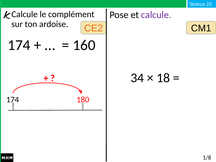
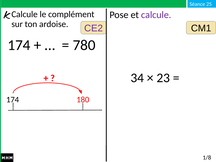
CE2 colour: orange -> purple
160: 160 -> 780
18: 18 -> 23
